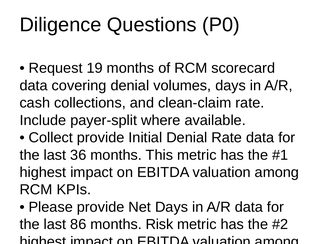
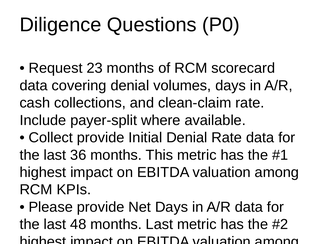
19: 19 -> 23
86: 86 -> 48
months Risk: Risk -> Last
